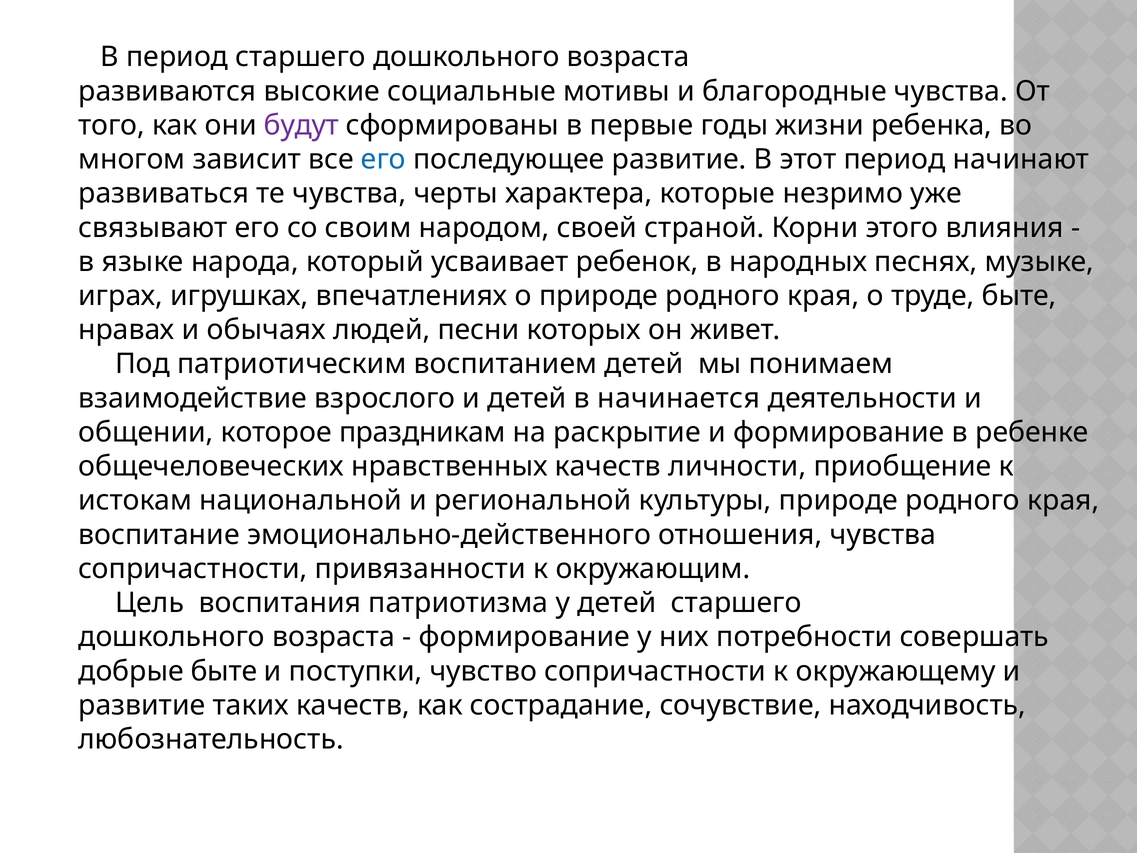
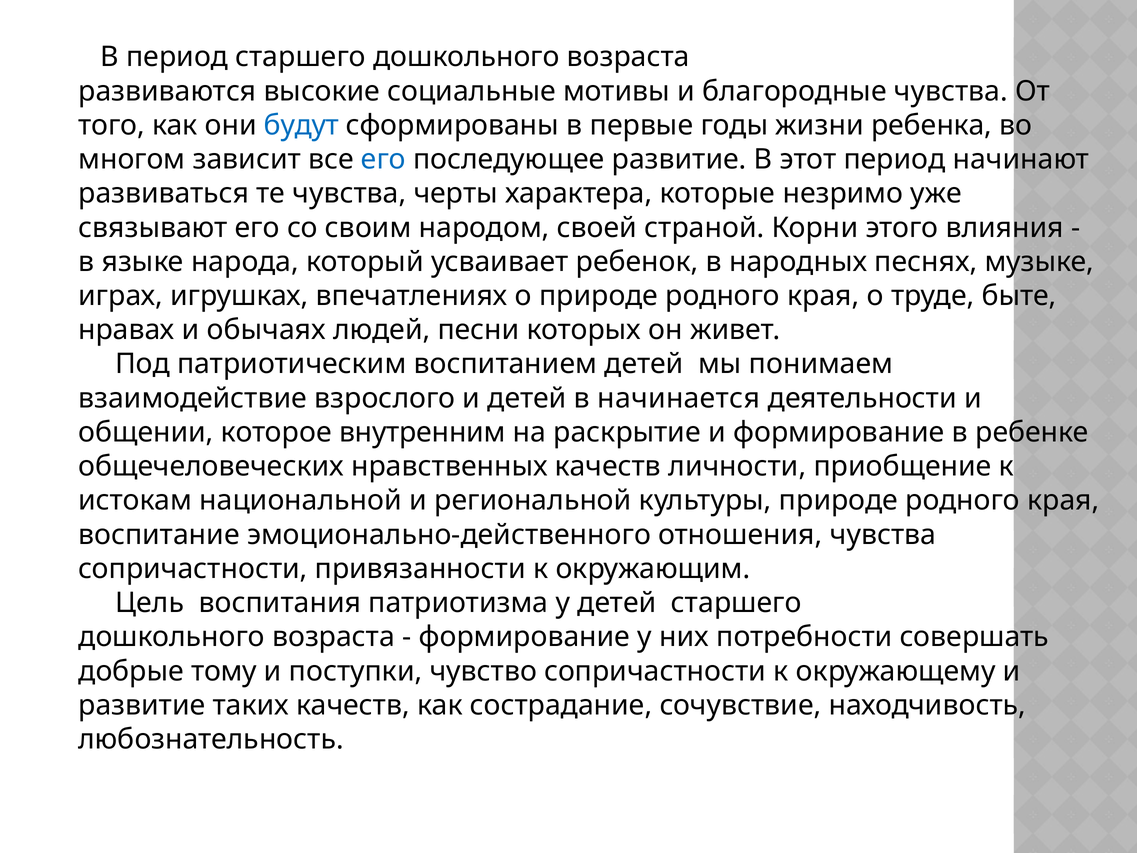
будут colour: purple -> blue
праздникам: праздникам -> внутренним
добрые быте: быте -> тому
